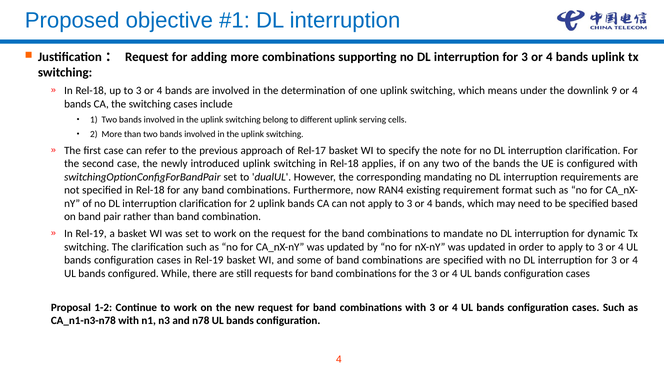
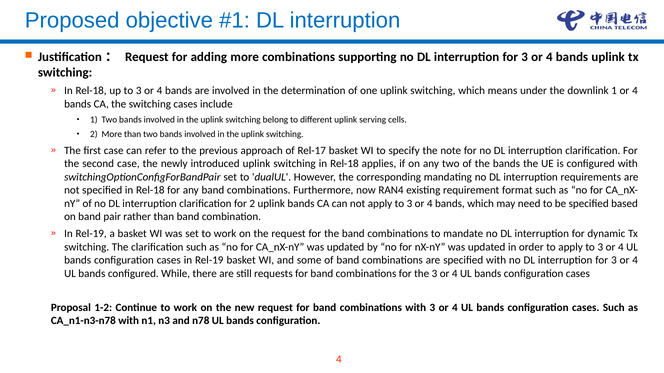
downlink 9: 9 -> 1
